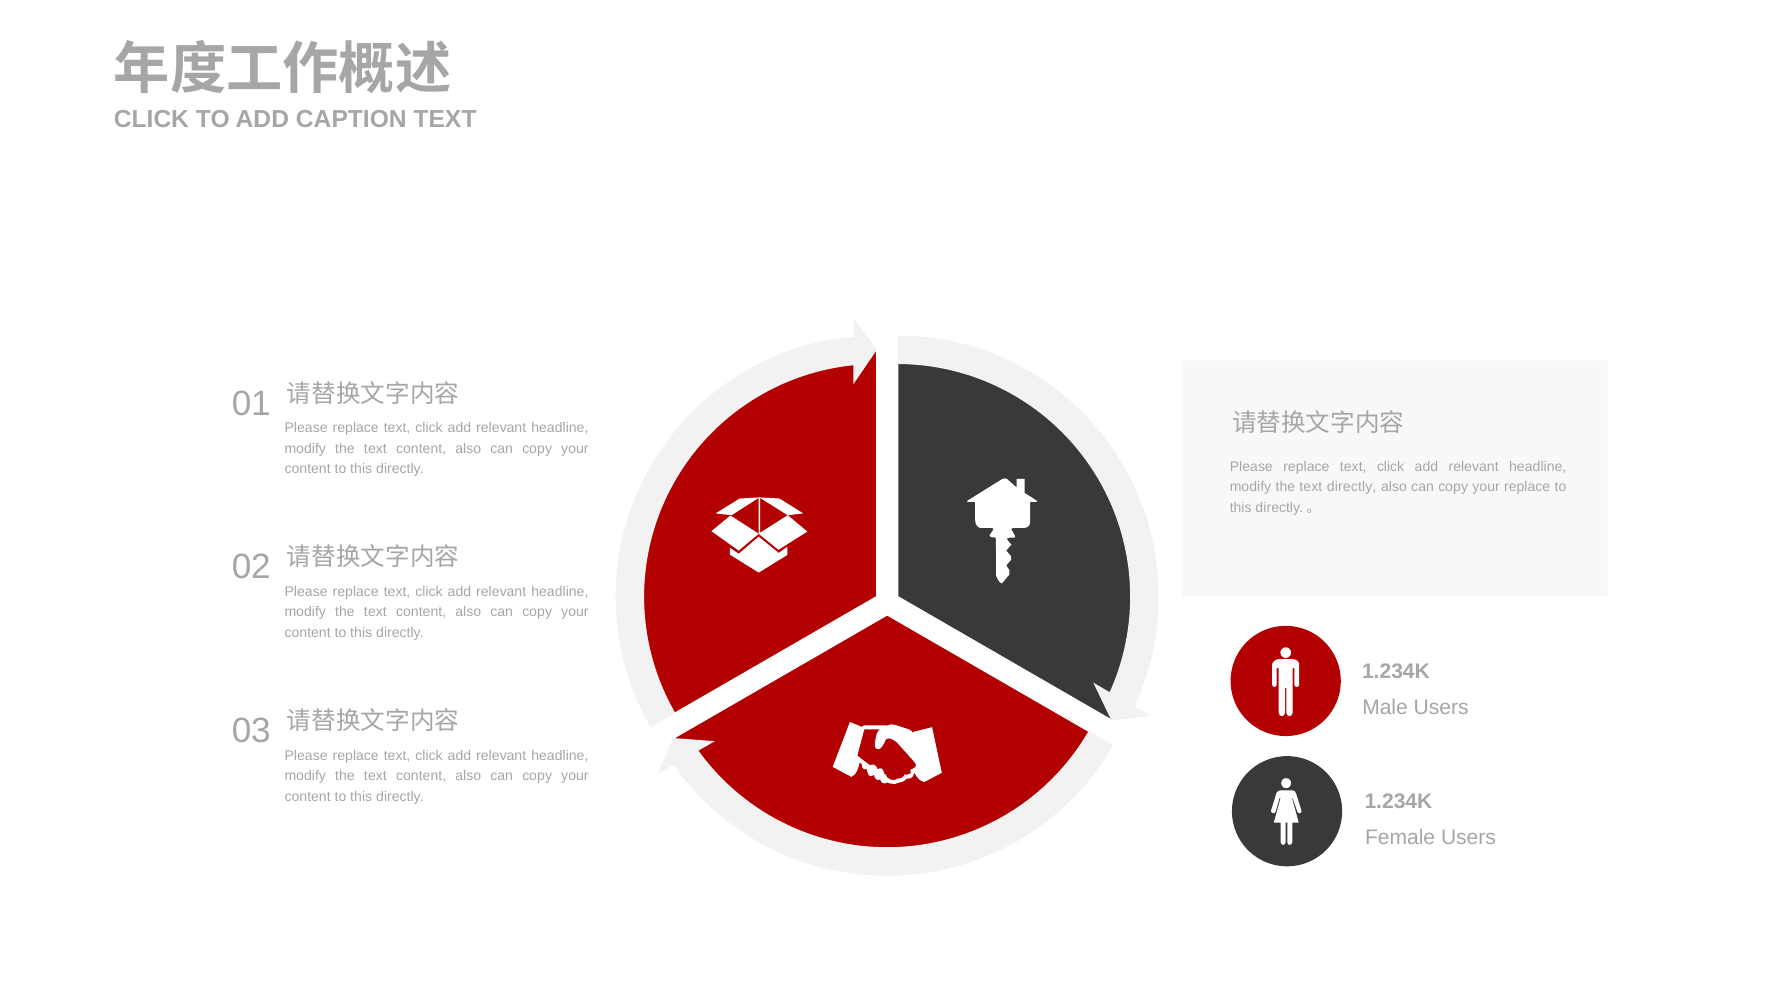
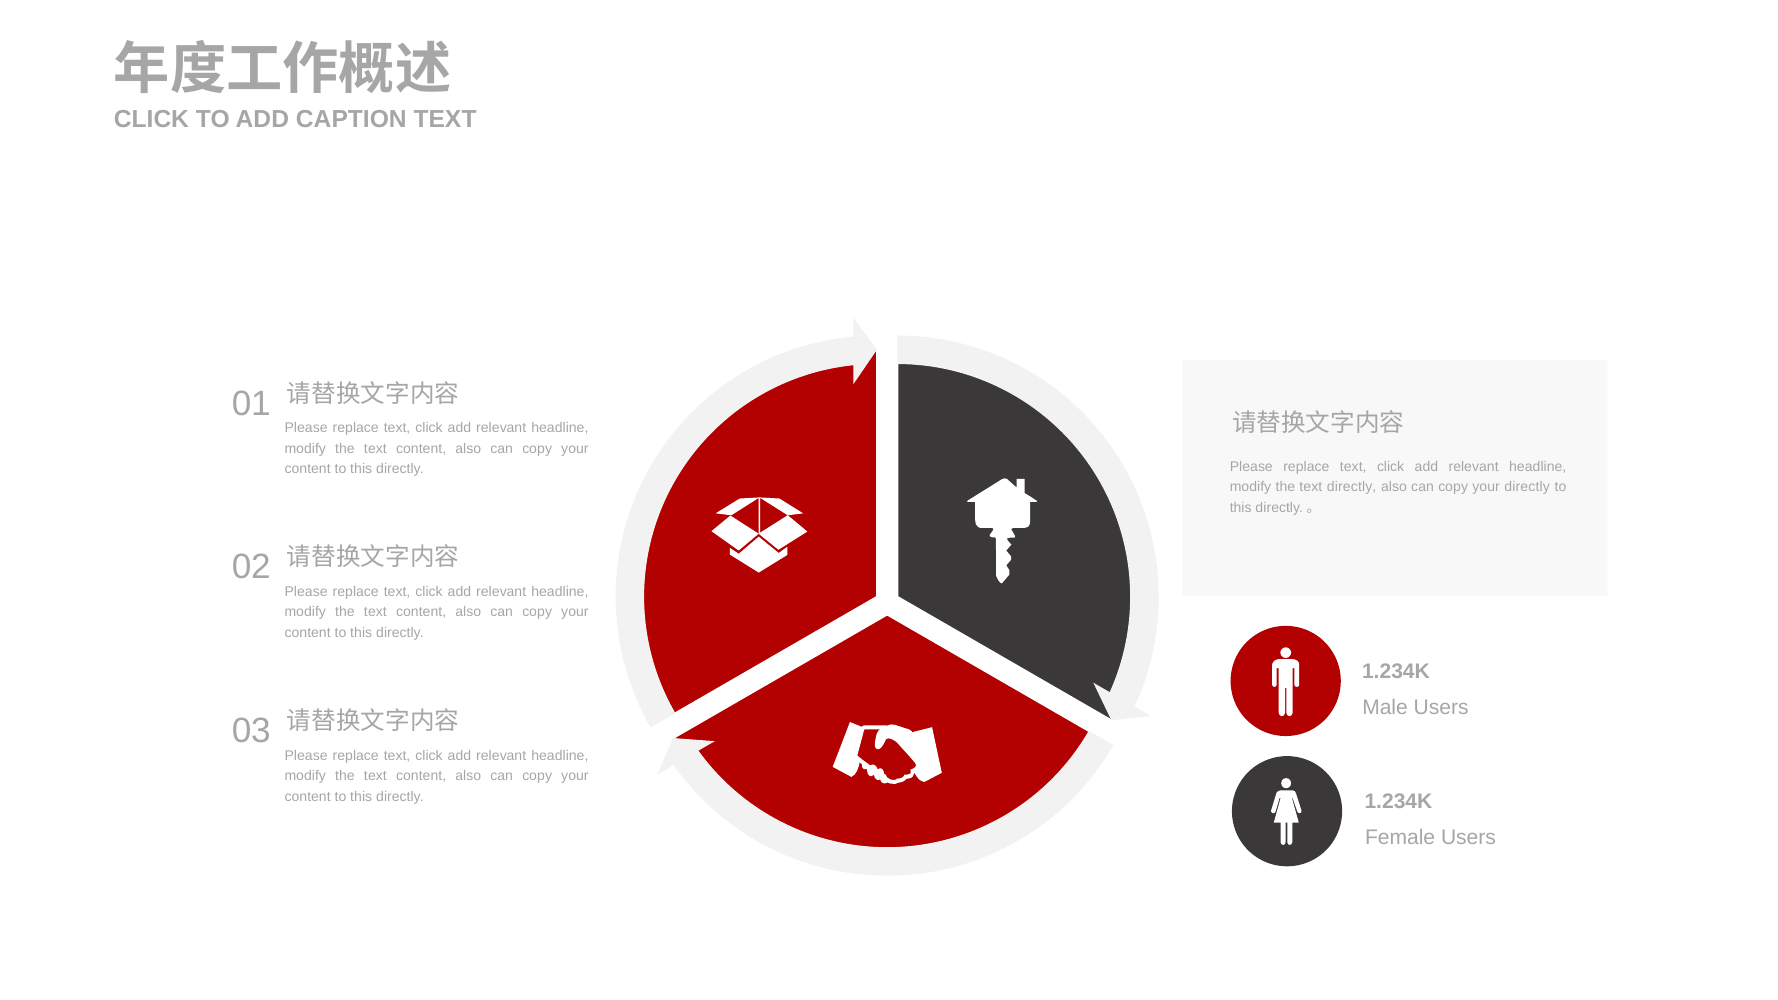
your replace: replace -> directly
